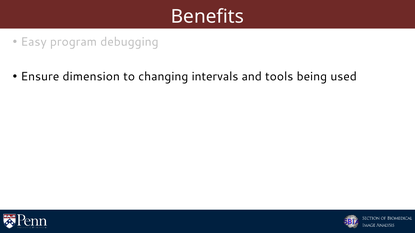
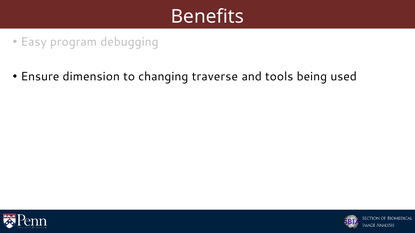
intervals: intervals -> traverse
